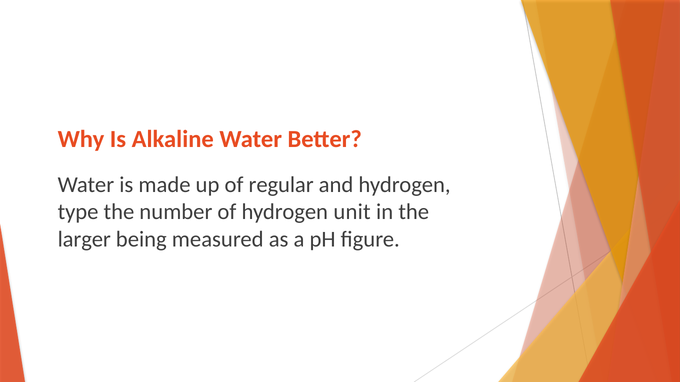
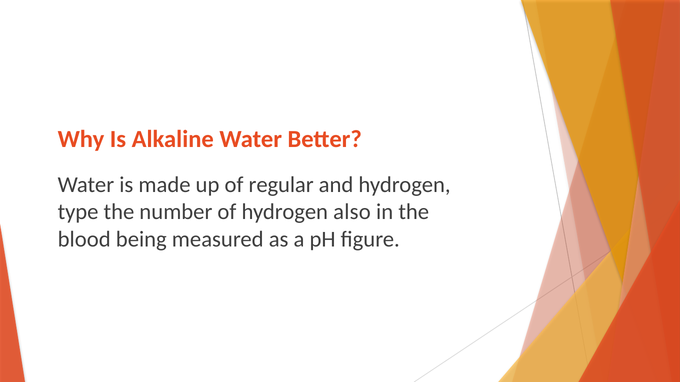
unit: unit -> also
larger: larger -> blood
